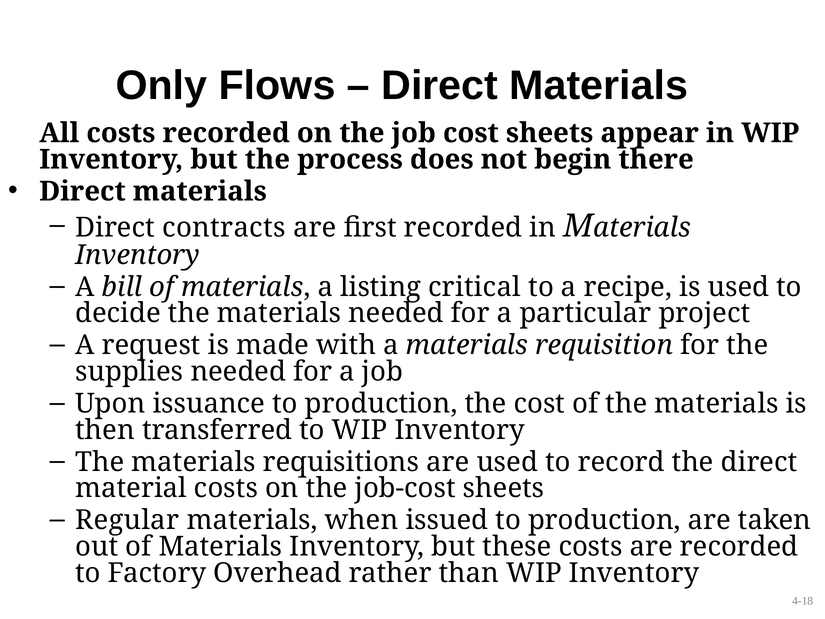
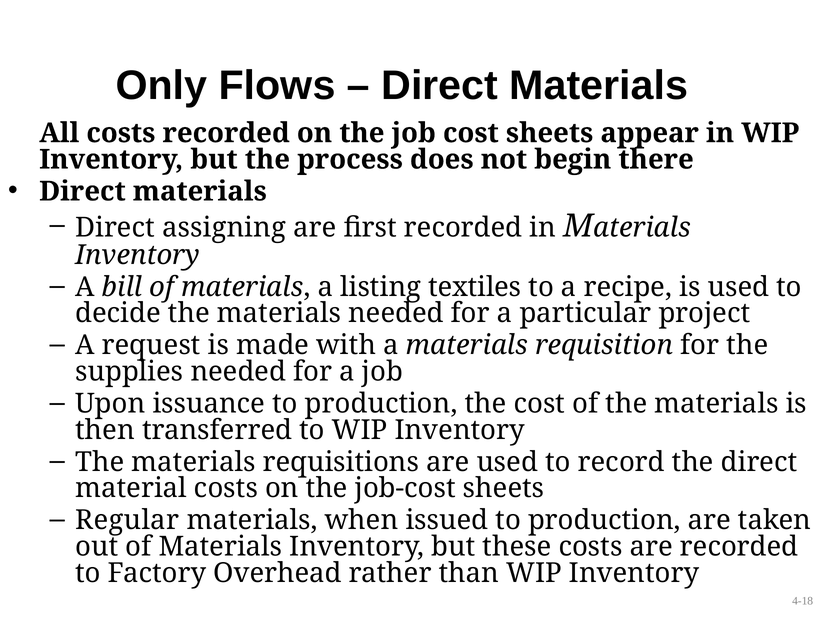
contracts: contracts -> assigning
critical: critical -> textiles
